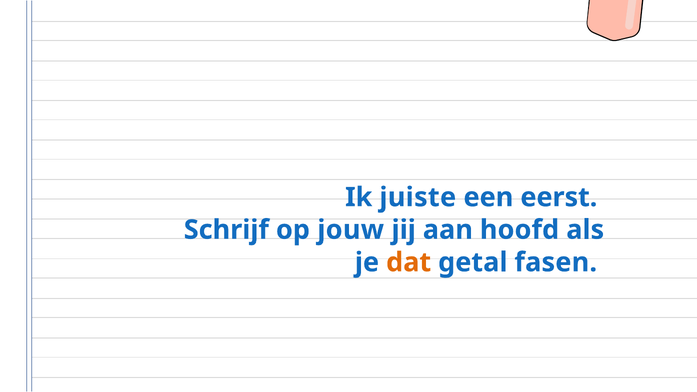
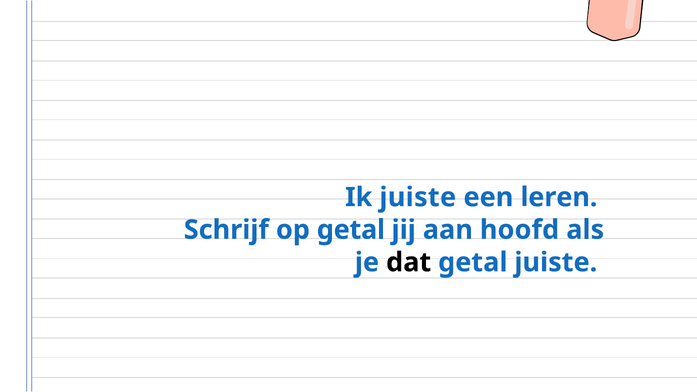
eerst: eerst -> leren
op jouw: jouw -> getal
dat colour: orange -> black
getal fasen: fasen -> juiste
